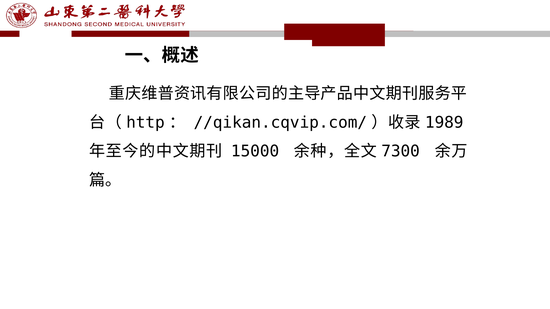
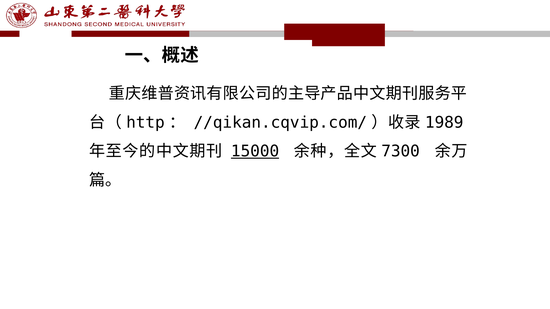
15000 underline: none -> present
